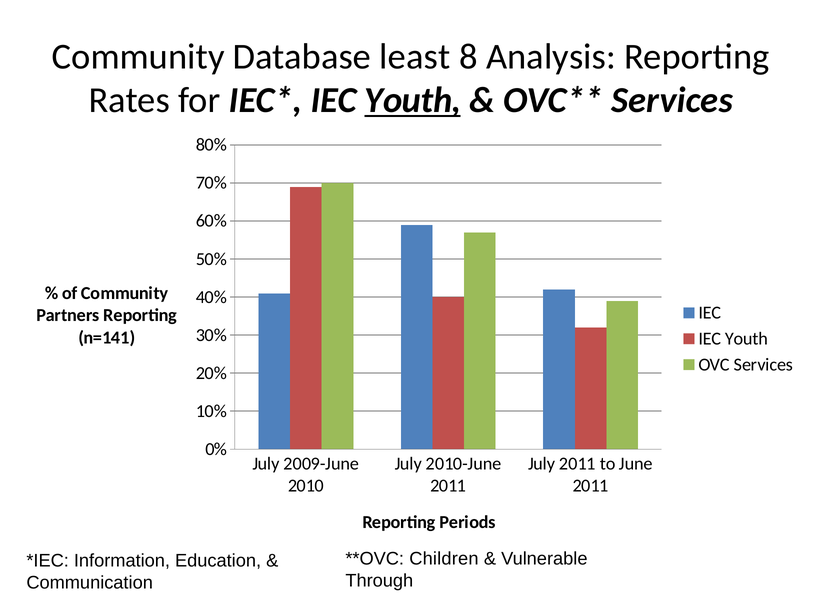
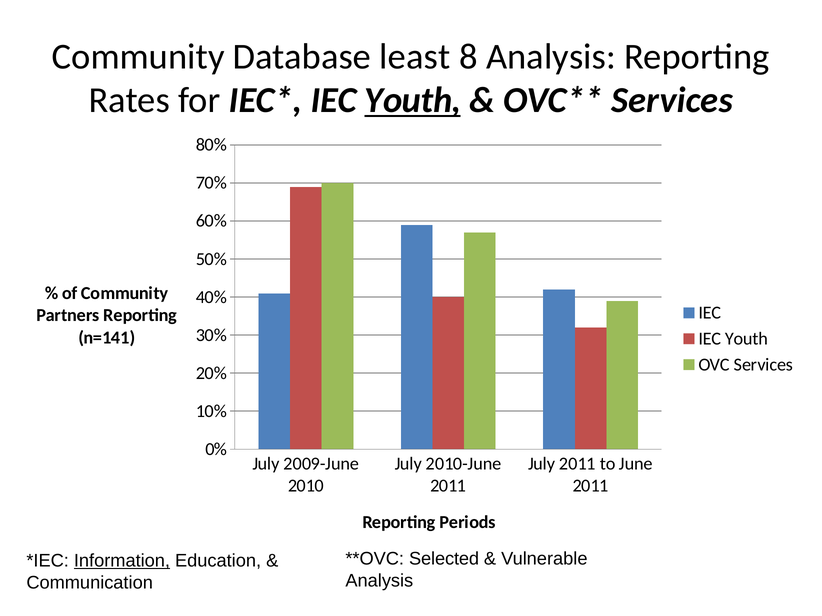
Children: Children -> Selected
Information underline: none -> present
Through at (379, 581): Through -> Analysis
